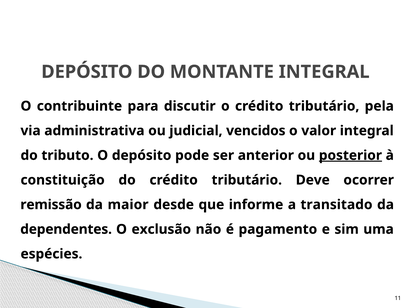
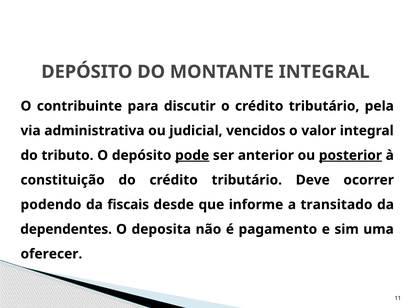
pode underline: none -> present
remissão: remissão -> podendo
maior: maior -> fiscais
exclusão: exclusão -> deposita
espécies: espécies -> oferecer
